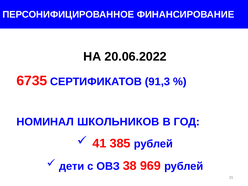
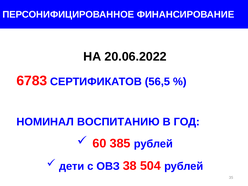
6735: 6735 -> 6783
91,3: 91,3 -> 56,5
ШКОЛЬНИКОВ: ШКОЛЬНИКОВ -> ВОСПИТАНИЮ
41: 41 -> 60
969: 969 -> 504
